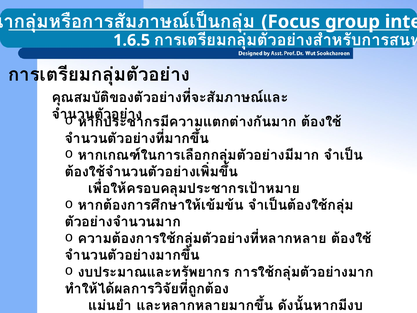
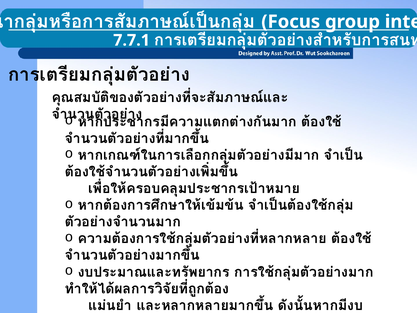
1.6.5: 1.6.5 -> 7.7.1
